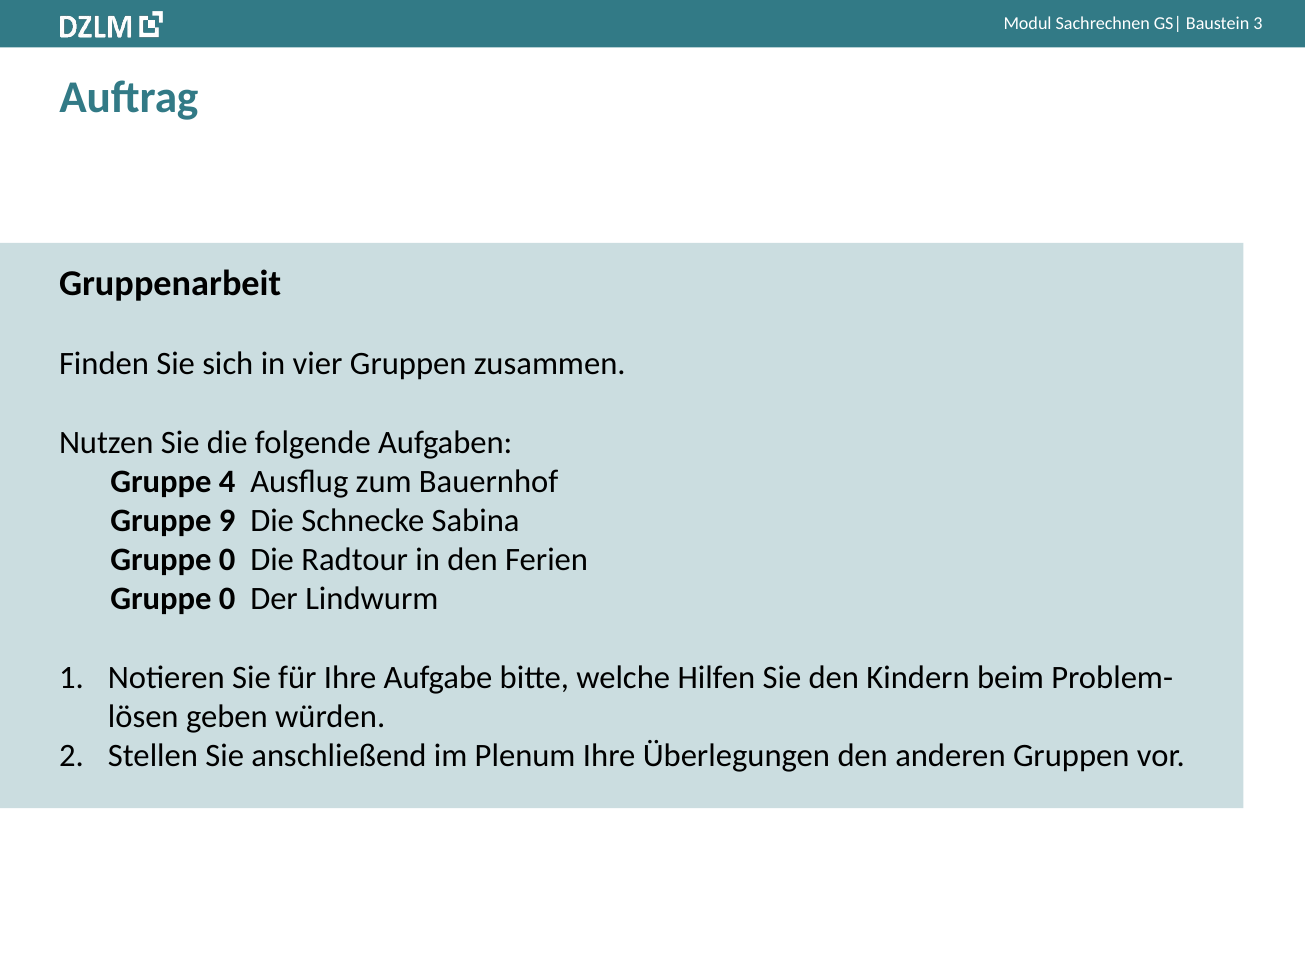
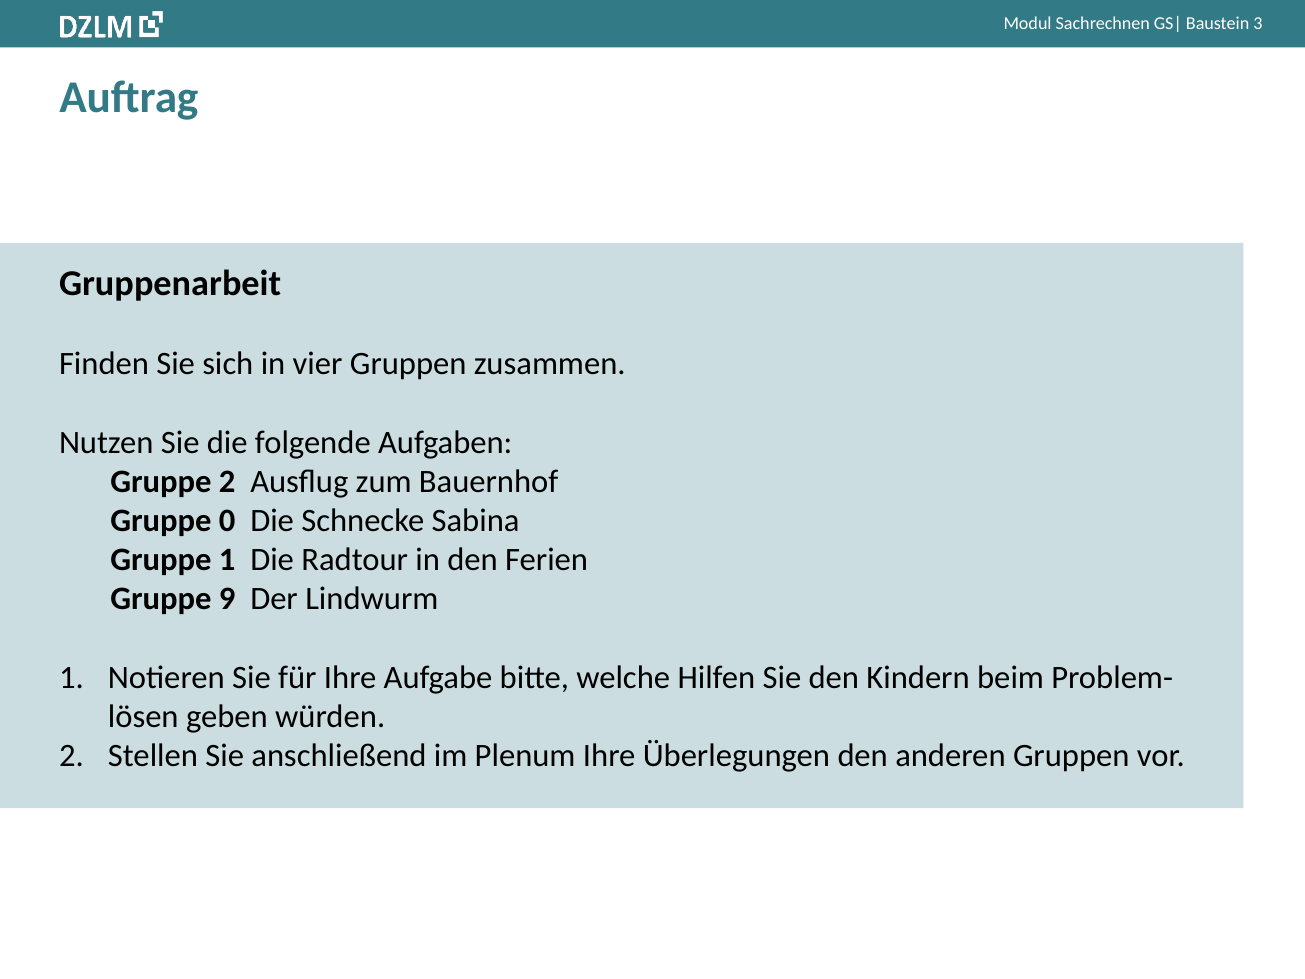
Gruppe 4: 4 -> 2
9: 9 -> 0
0 at (227, 560): 0 -> 1
0 at (227, 599): 0 -> 9
